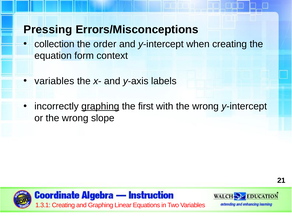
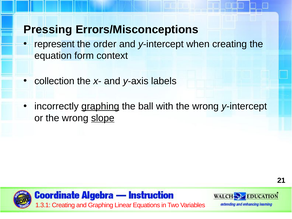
collection: collection -> represent
variables at (54, 81): variables -> collection
first: first -> ball
slope underline: none -> present
